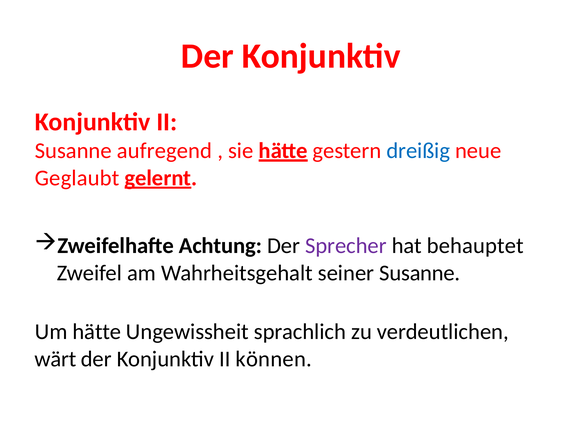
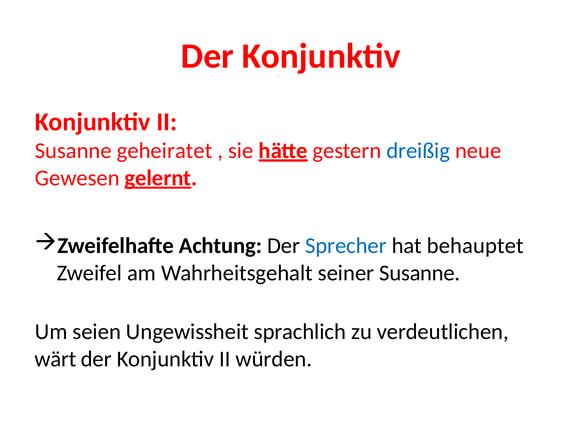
aufregend: aufregend -> geheiratet
Geglaubt: Geglaubt -> Gewesen
Sprecher colour: purple -> blue
Um hätte: hätte -> seien
können: können -> würden
